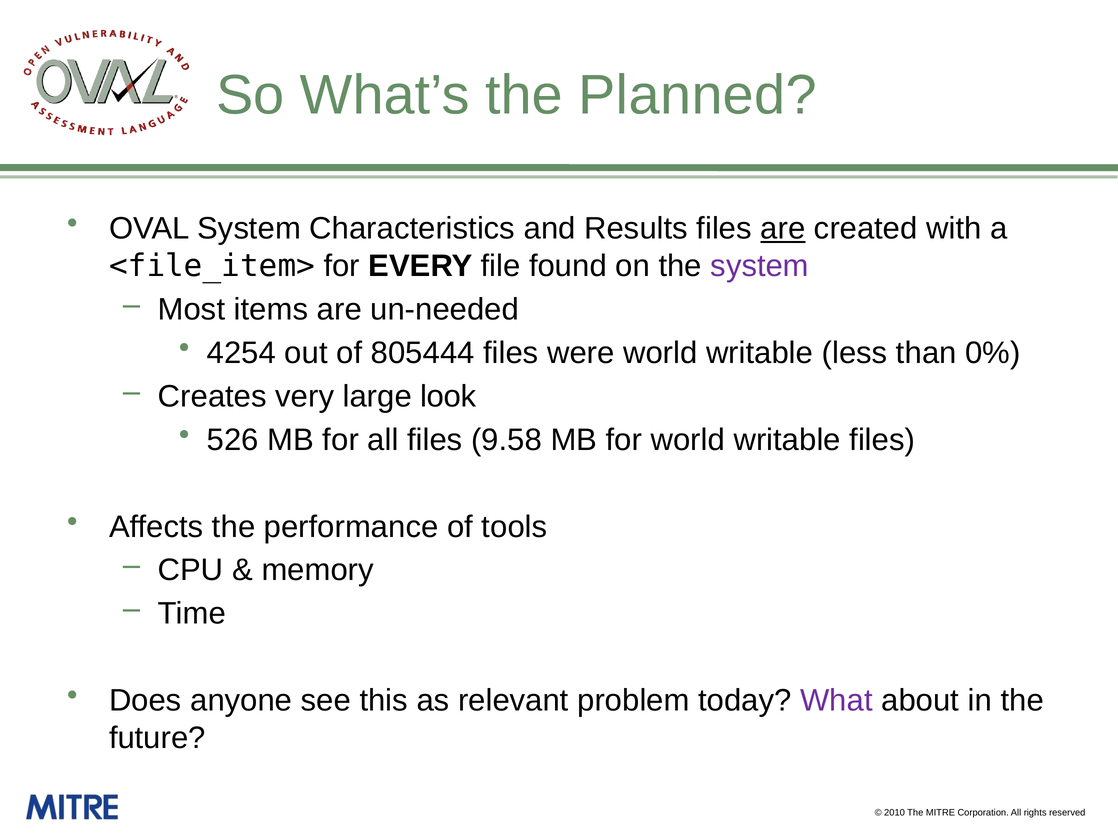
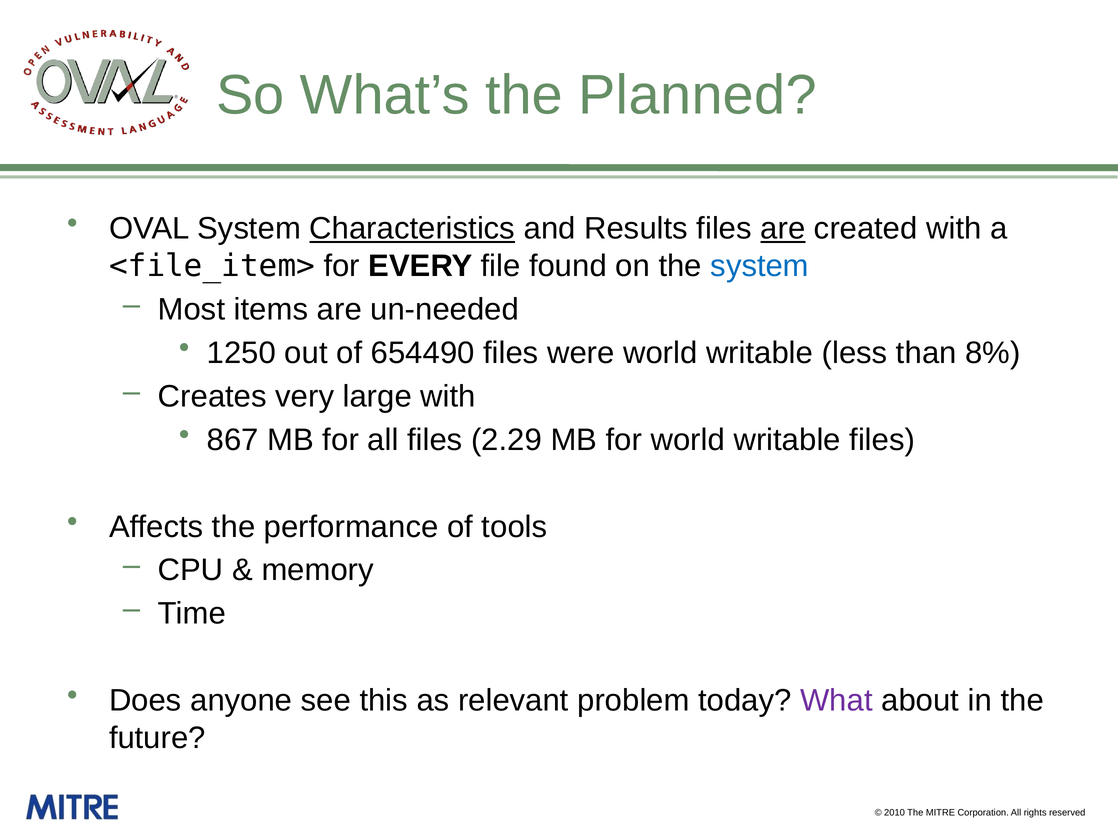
Characteristics underline: none -> present
system at (760, 266) colour: purple -> blue
4254: 4254 -> 1250
805444: 805444 -> 654490
0%: 0% -> 8%
large look: look -> with
526: 526 -> 867
9.58: 9.58 -> 2.29
